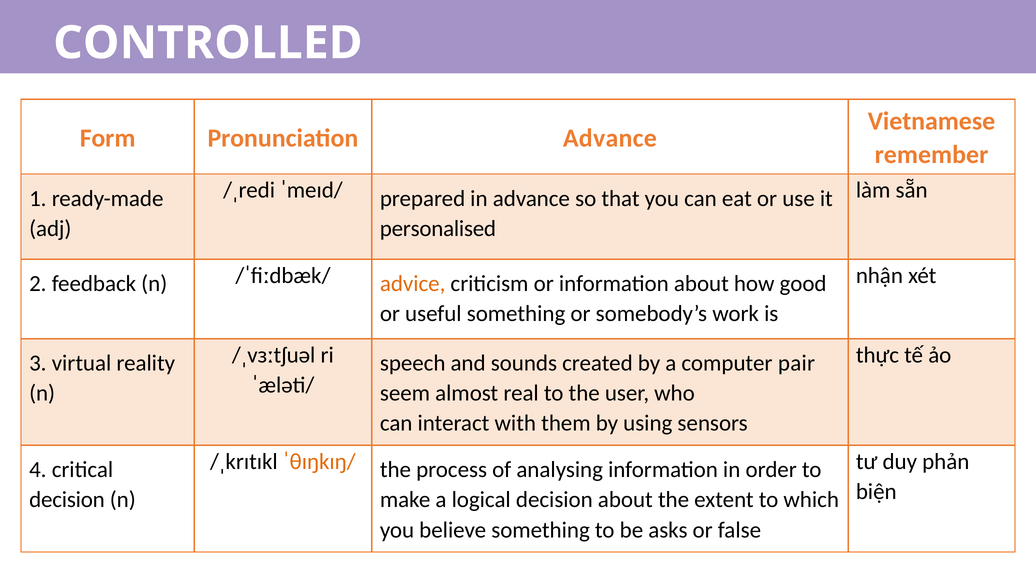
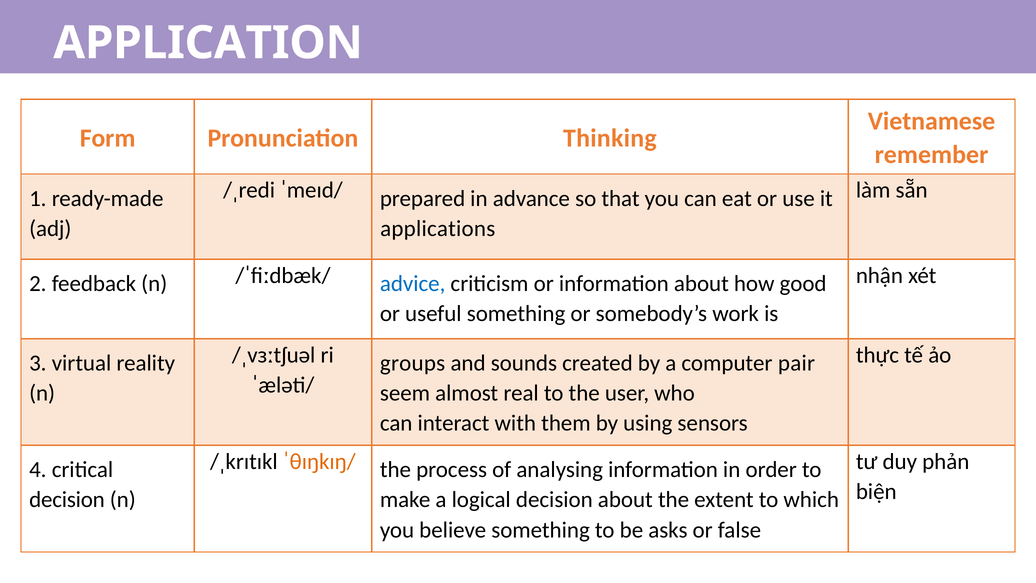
CONTROLLED: CONTROLLED -> APPLICATION
Pronunciation Advance: Advance -> Thinking
personalised: personalised -> applications
advice colour: orange -> blue
speech: speech -> groups
